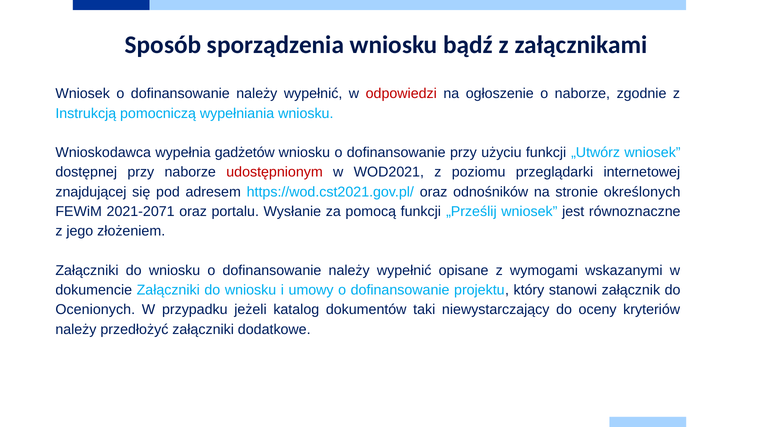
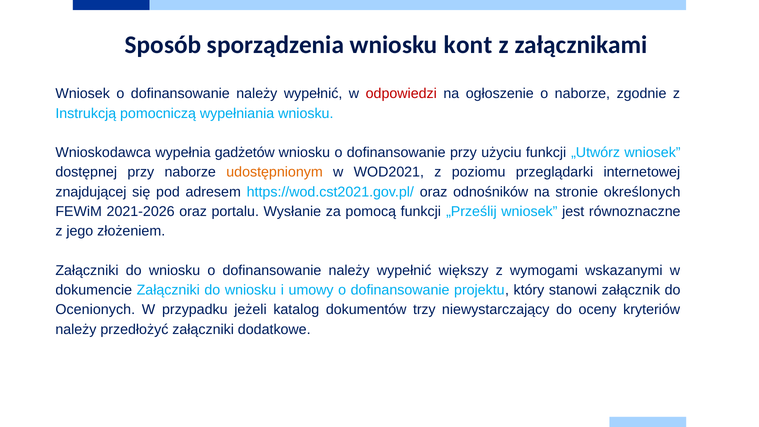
bądź: bądź -> kont
udostępnionym colour: red -> orange
2021-2071: 2021-2071 -> 2021-2026
opisane: opisane -> większy
taki: taki -> trzy
